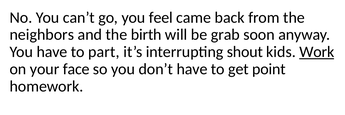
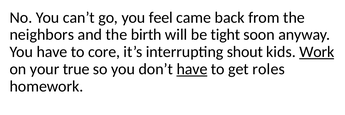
grab: grab -> tight
part: part -> core
face: face -> true
have at (192, 69) underline: none -> present
point: point -> roles
